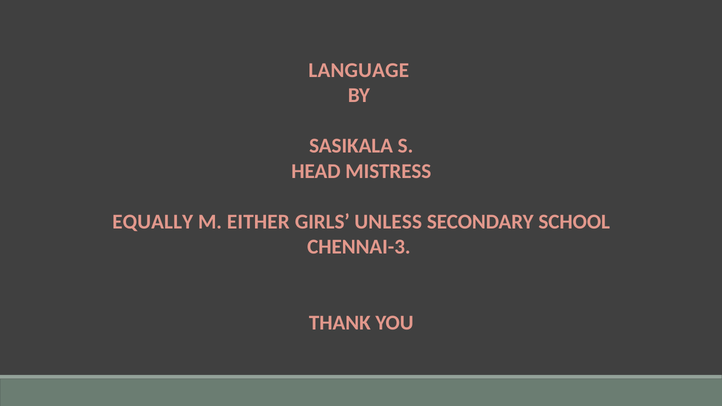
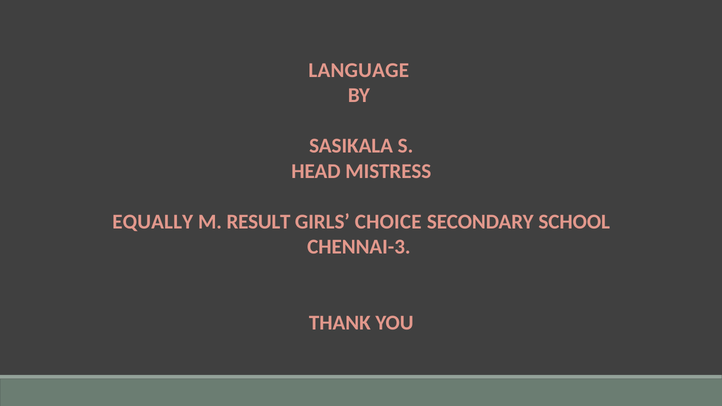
EITHER: EITHER -> RESULT
UNLESS: UNLESS -> CHOICE
